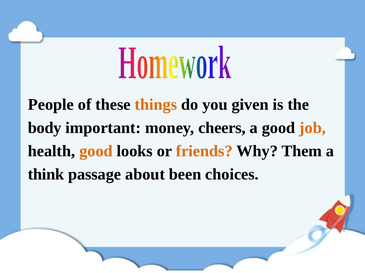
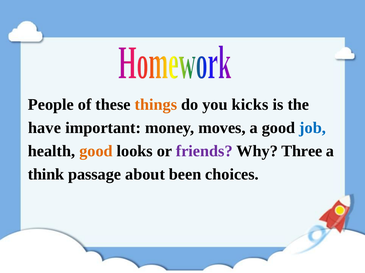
given: given -> kicks
body: body -> have
cheers: cheers -> moves
job colour: orange -> blue
friends colour: orange -> purple
Them: Them -> Three
